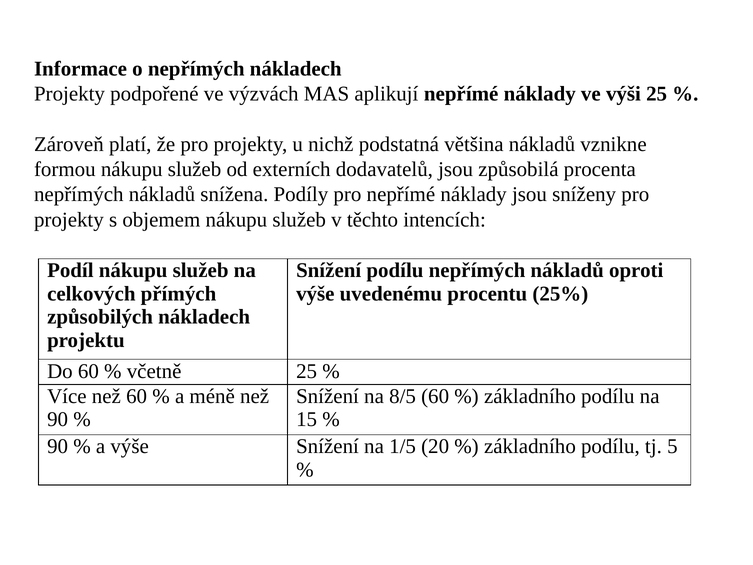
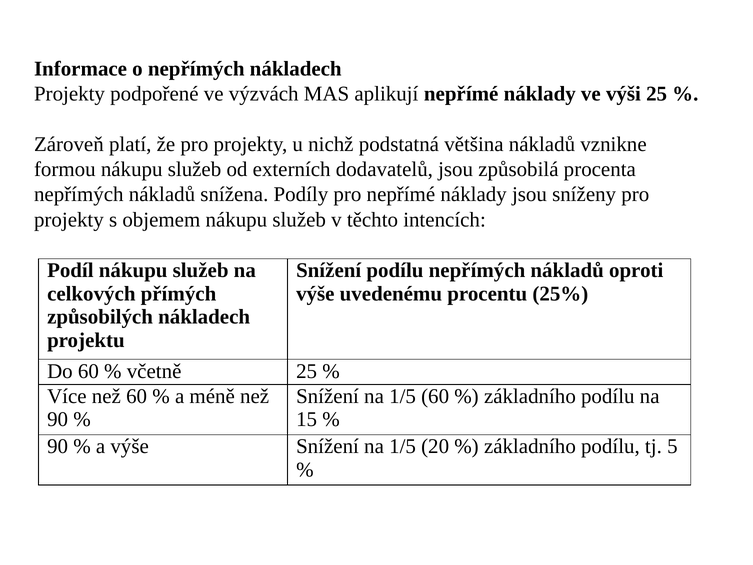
8/5 at (403, 396): 8/5 -> 1/5
